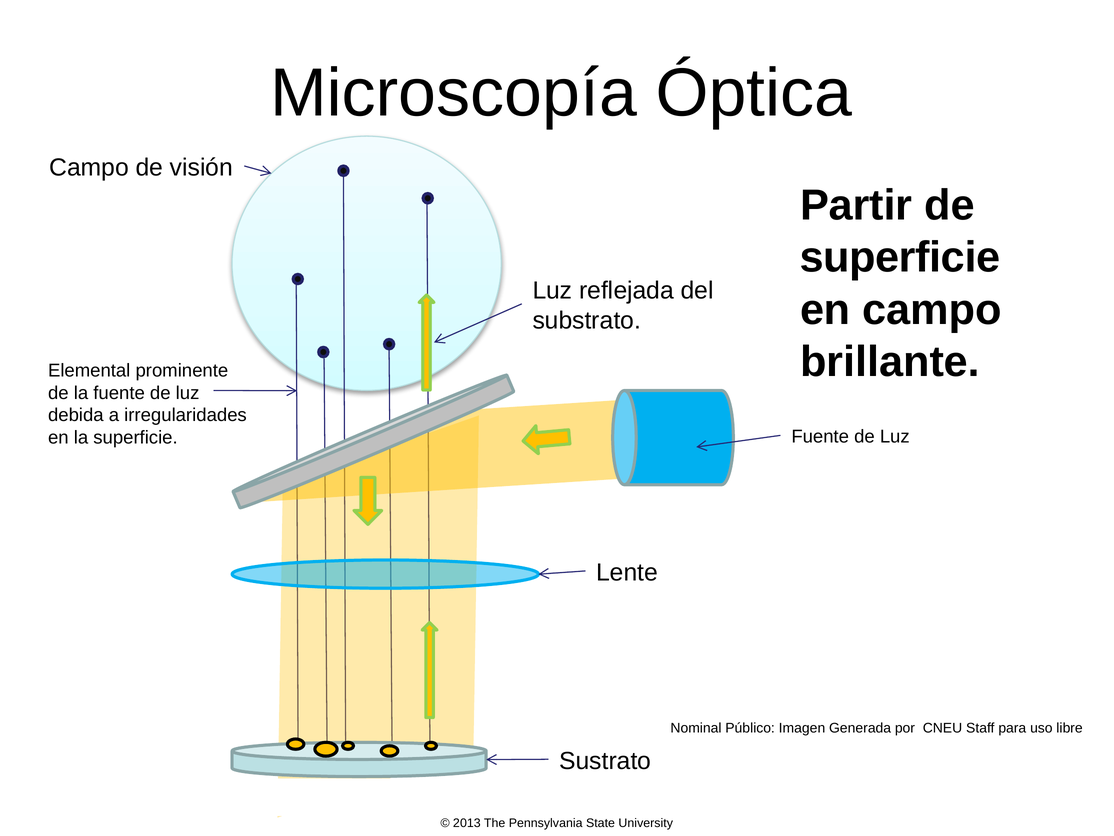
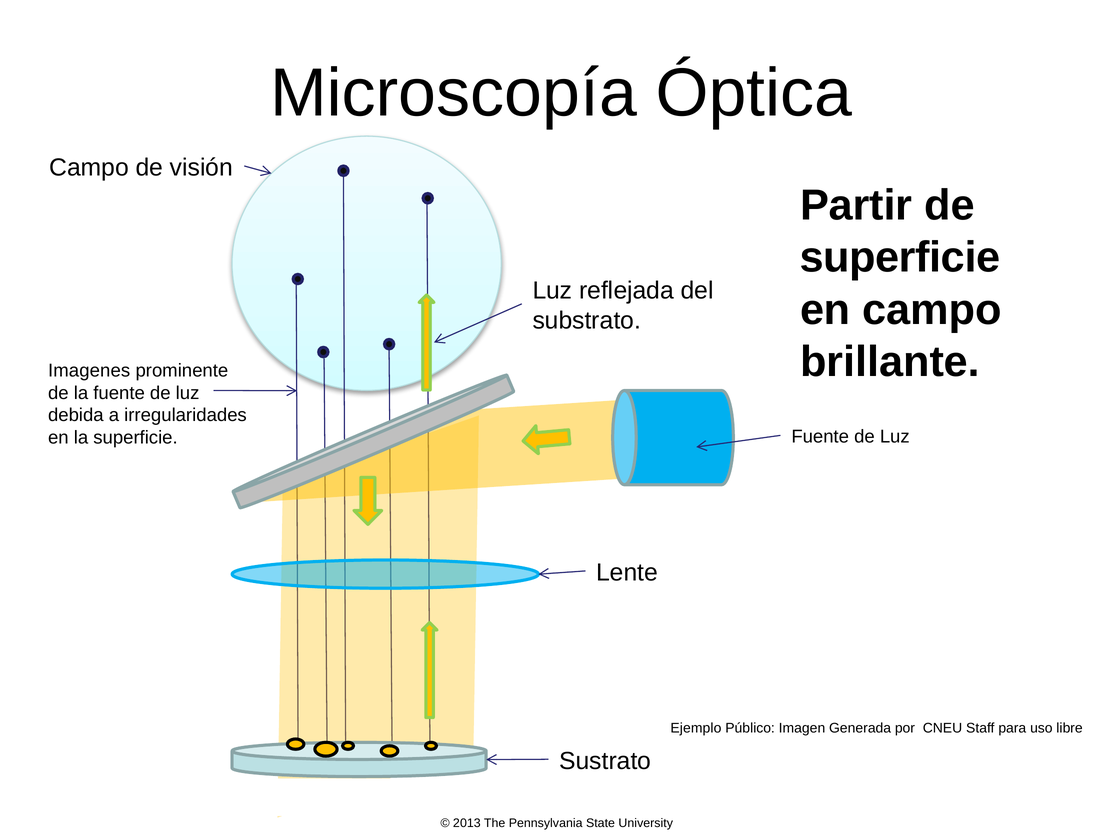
Elemental: Elemental -> Imagenes
Nominal: Nominal -> Ejemplo
